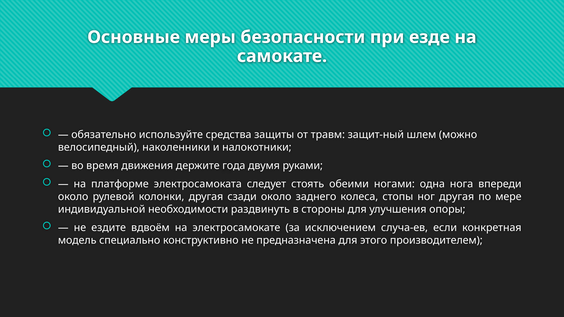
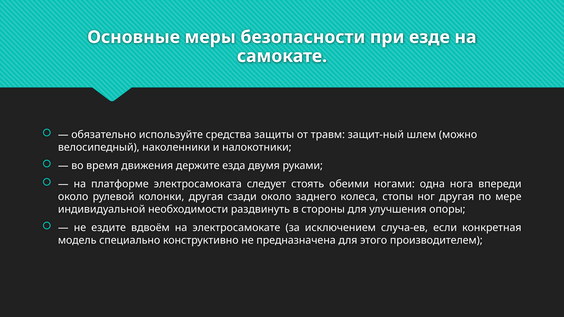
года: года -> езда
